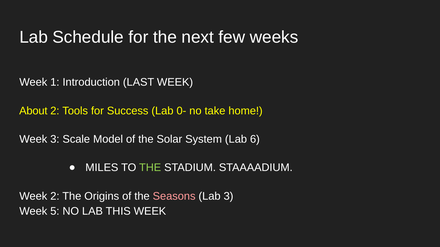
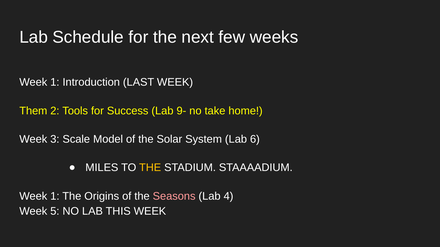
About: About -> Them
0-: 0- -> 9-
THE at (150, 168) colour: light green -> yellow
2 at (55, 197): 2 -> 1
Lab 3: 3 -> 4
